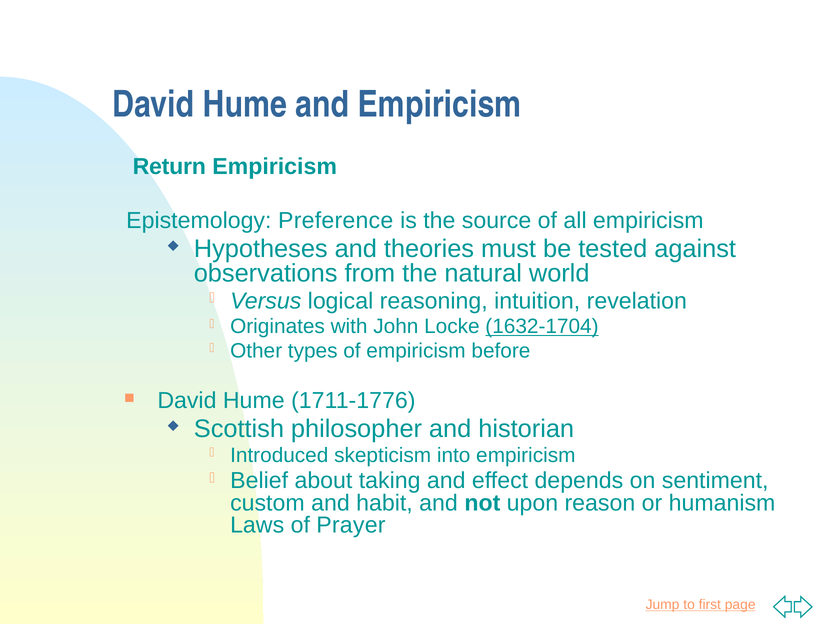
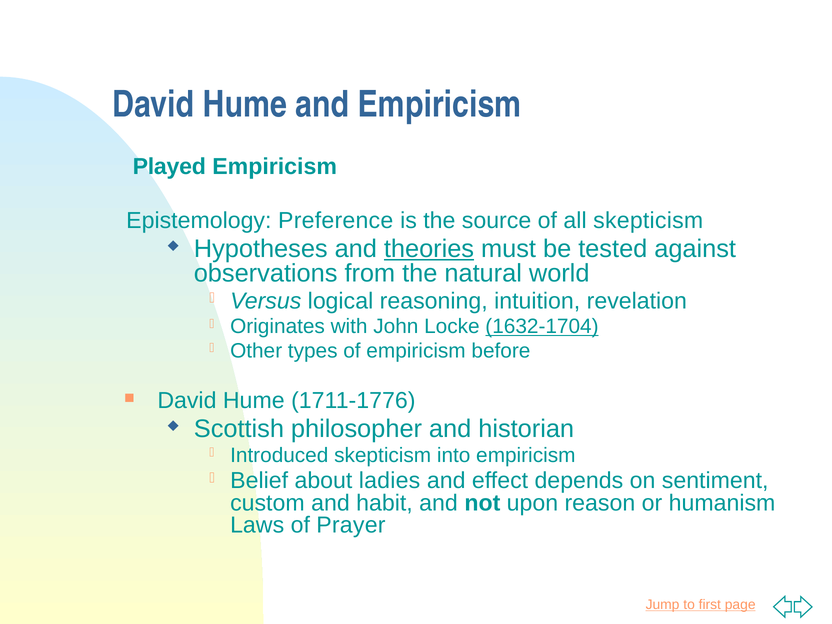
Return: Return -> Played
all empiricism: empiricism -> skepticism
theories underline: none -> present
taking: taking -> ladies
